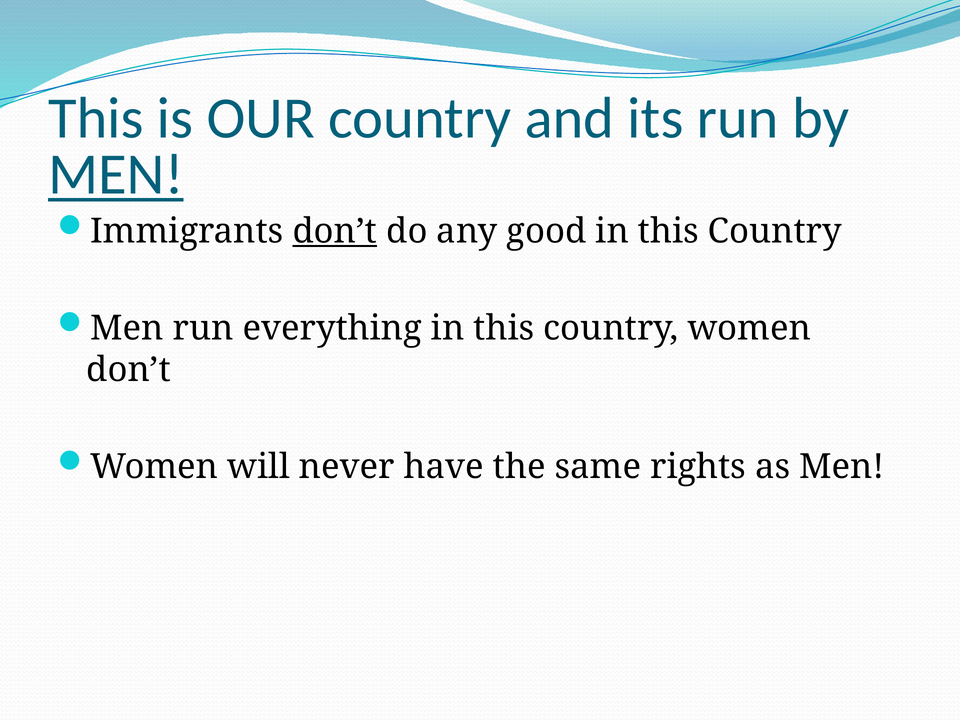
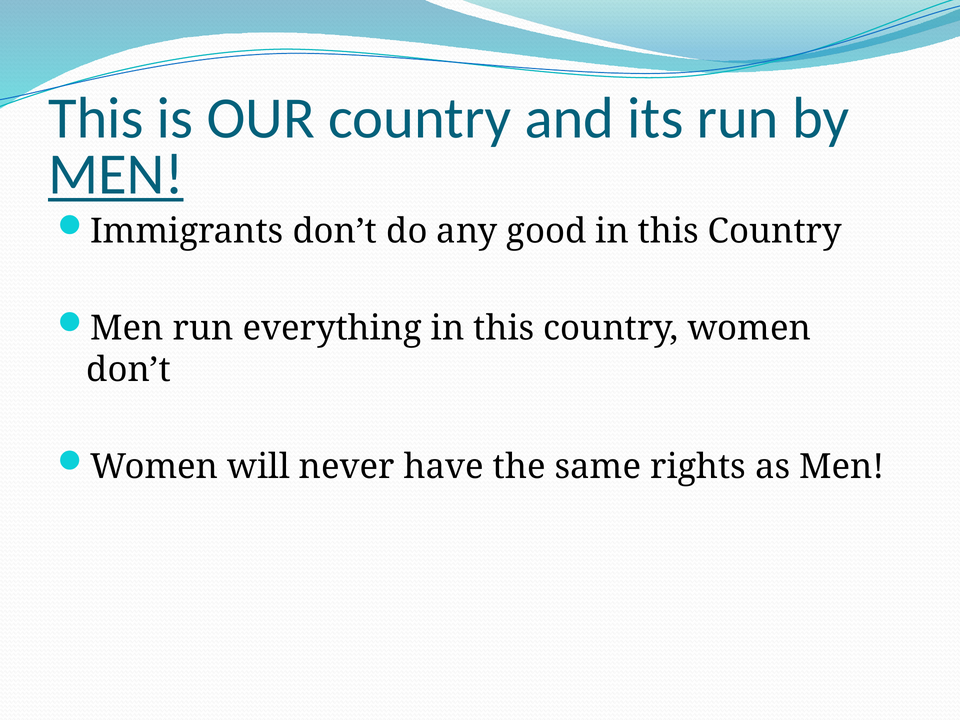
don’t at (335, 231) underline: present -> none
